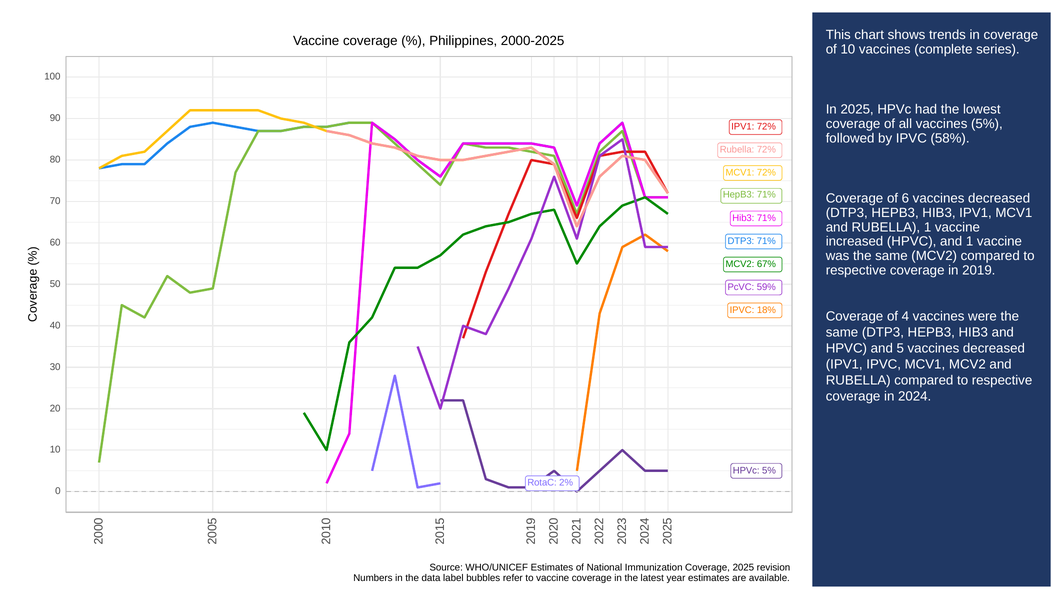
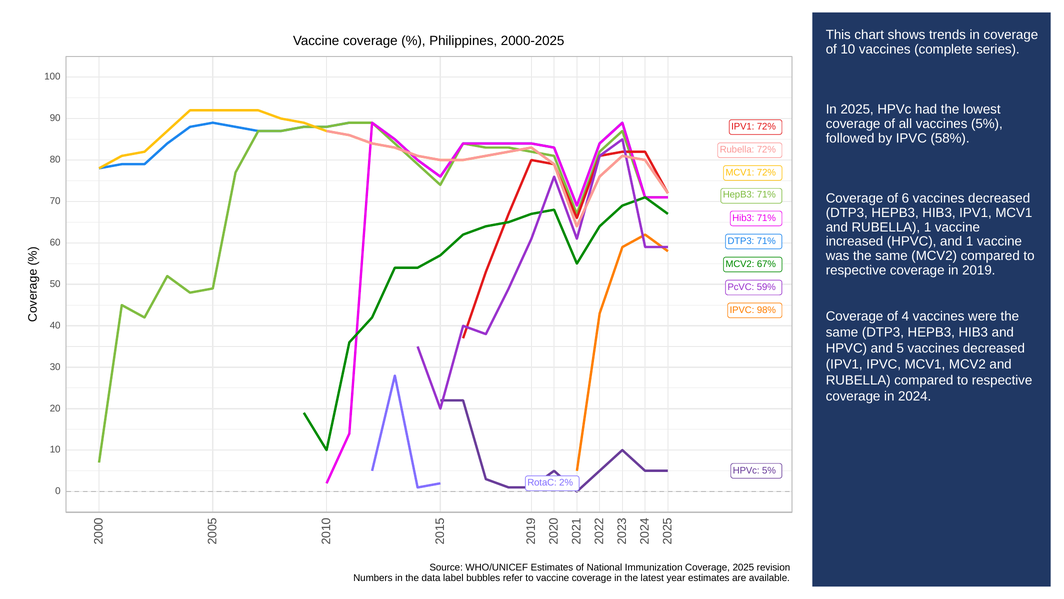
18%: 18% -> 98%
